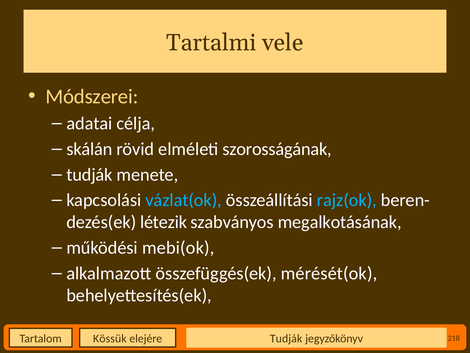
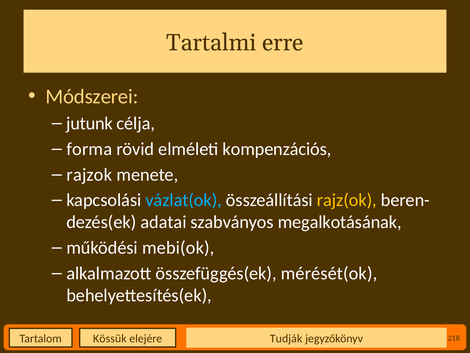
vele: vele -> erre
adatai: adatai -> jutunk
skálán: skálán -> forma
szorosságának: szorosságának -> kompenzációs
tudják at (89, 174): tudják -> rajzok
rajz(ok colour: light blue -> yellow
létezik: létezik -> adatai
